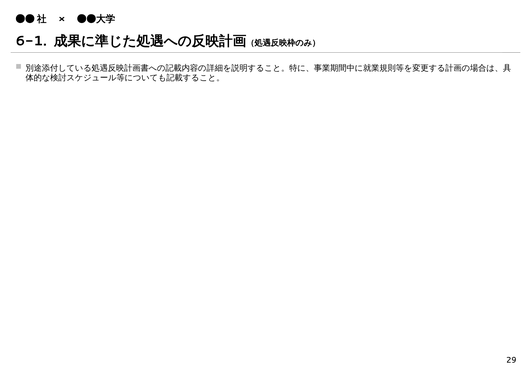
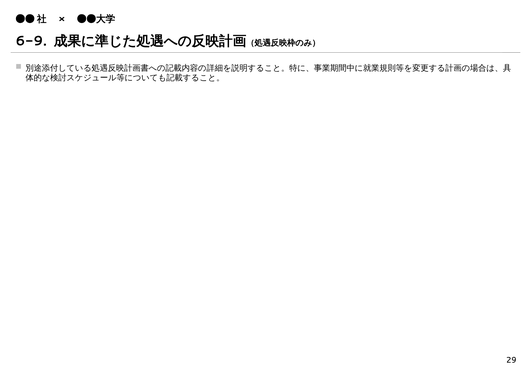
6-1: 6-1 -> 6-9
